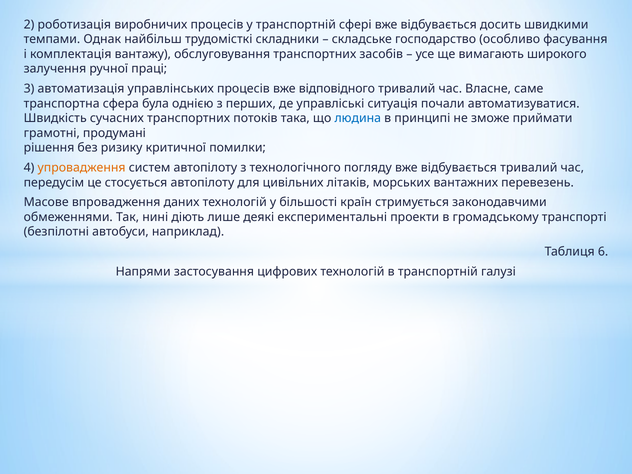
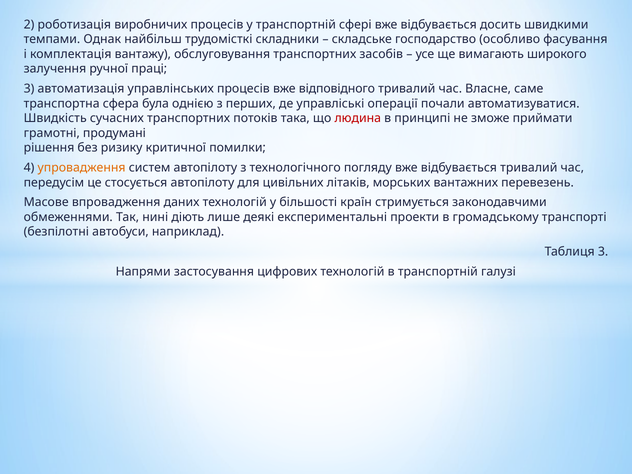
ситуація: ситуація -> операції
людина colour: blue -> red
Таблиця 6: 6 -> 3
